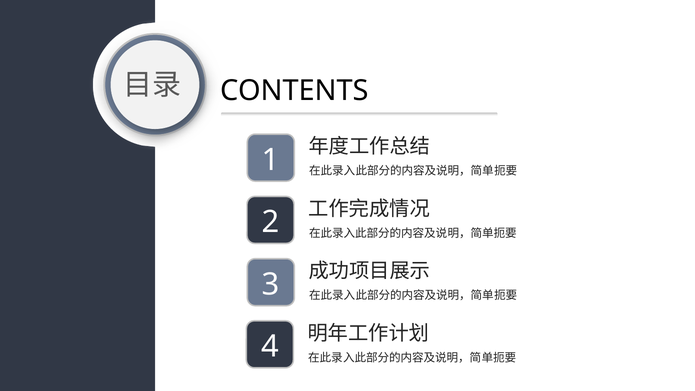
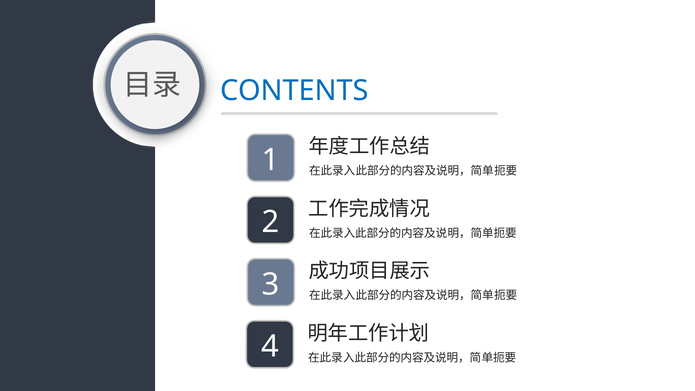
CONTENTS colour: black -> blue
